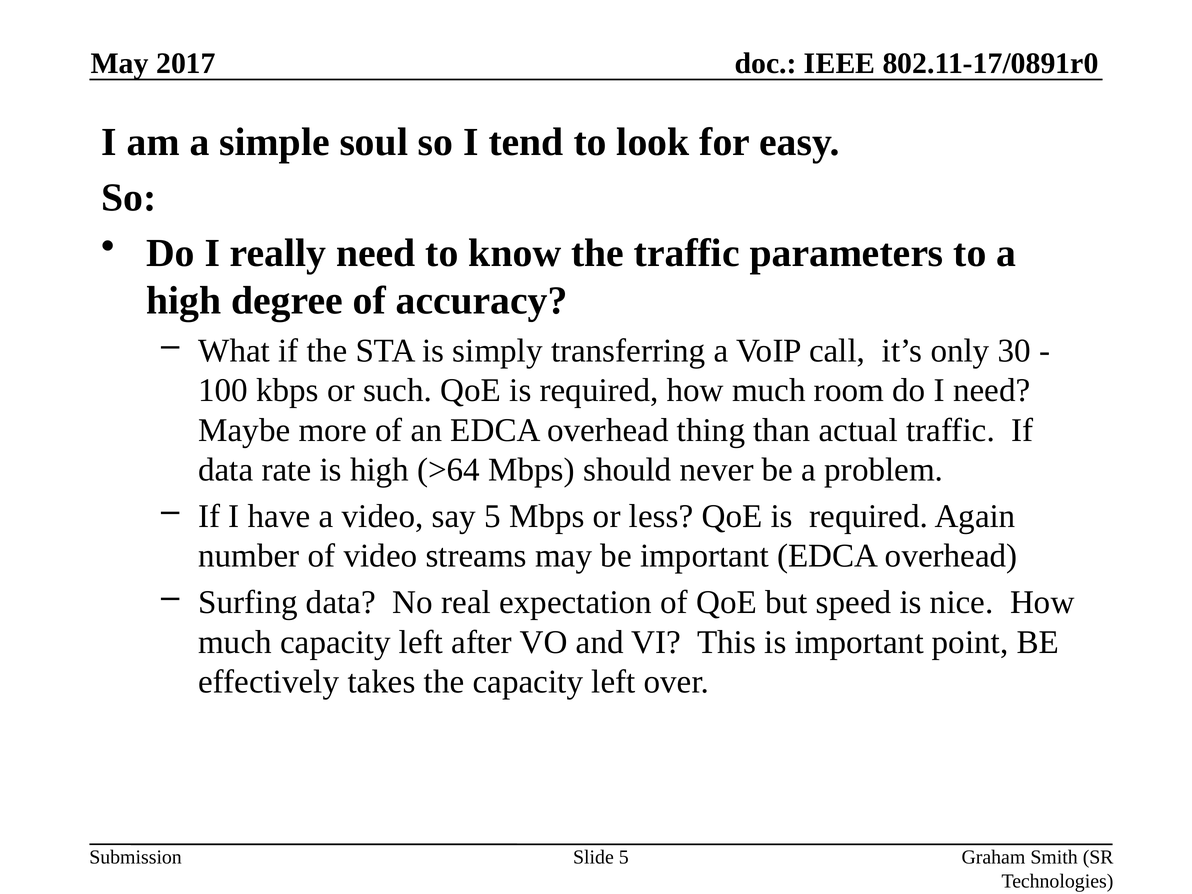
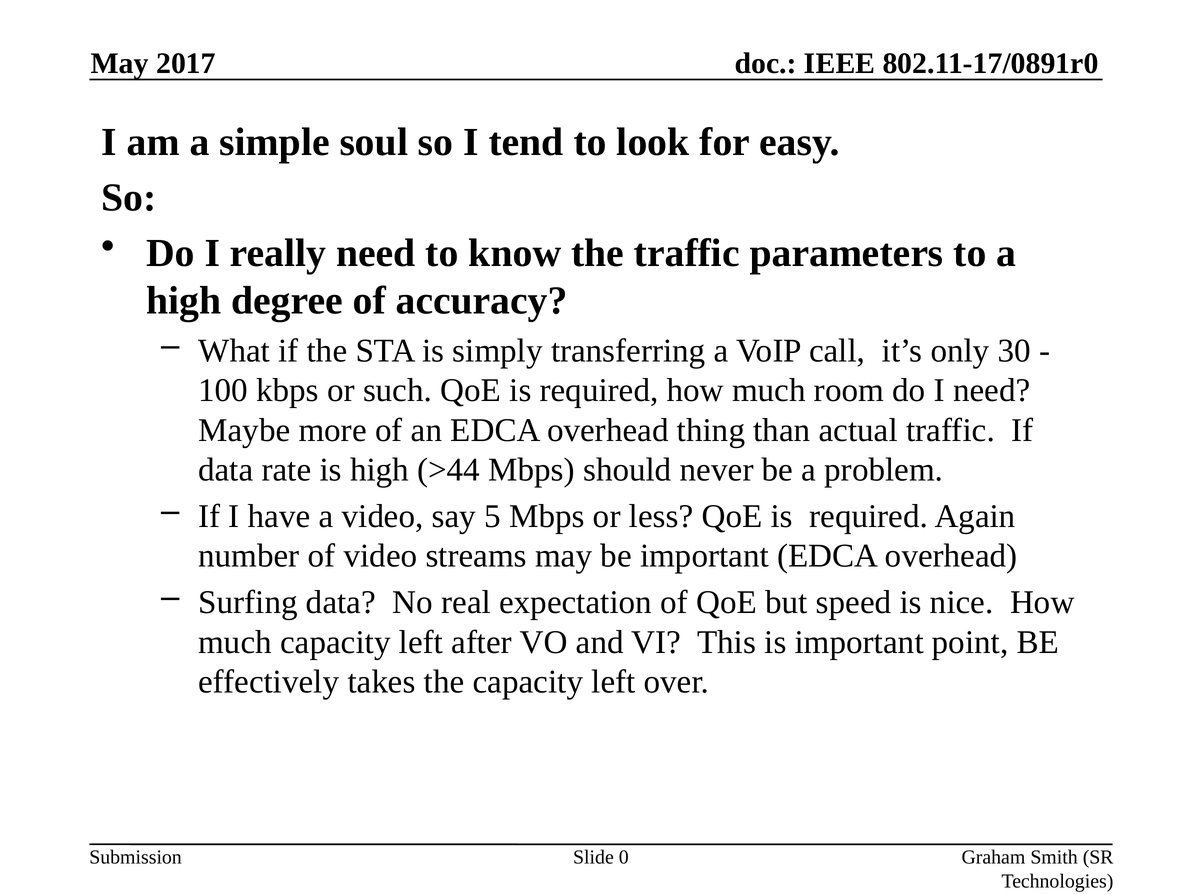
>64: >64 -> >44
Slide 5: 5 -> 0
